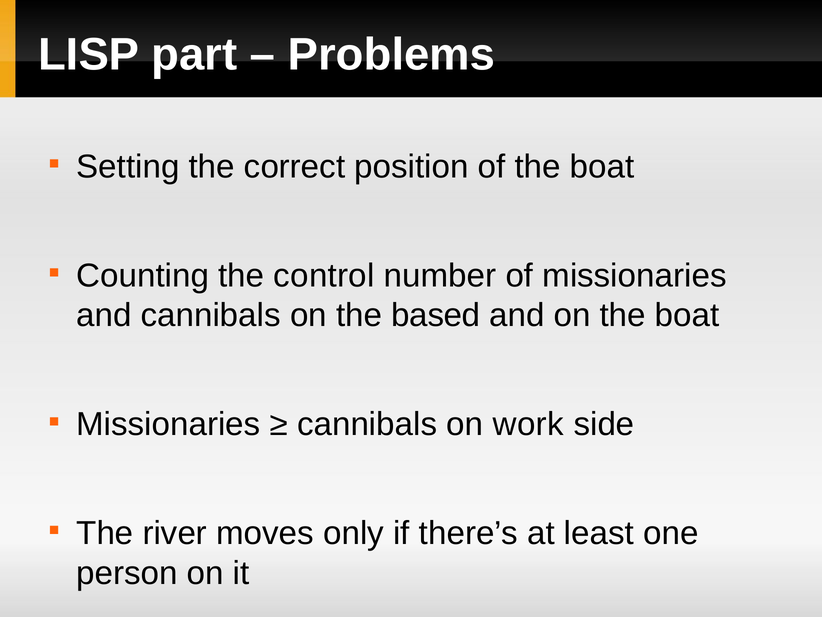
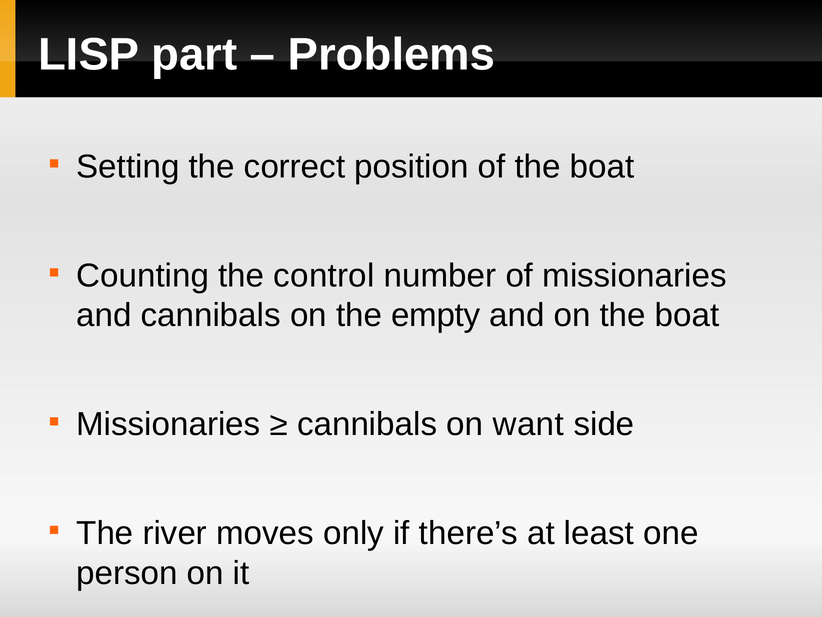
based: based -> empty
work: work -> want
